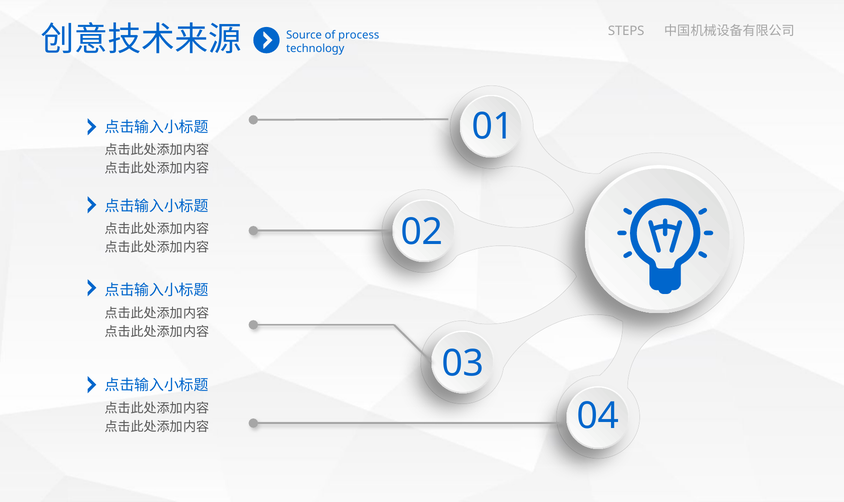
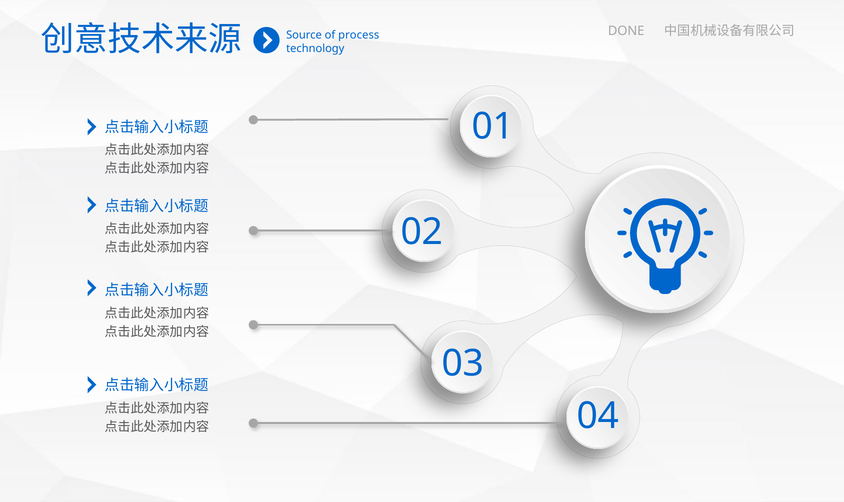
STEPS: STEPS -> DONE
